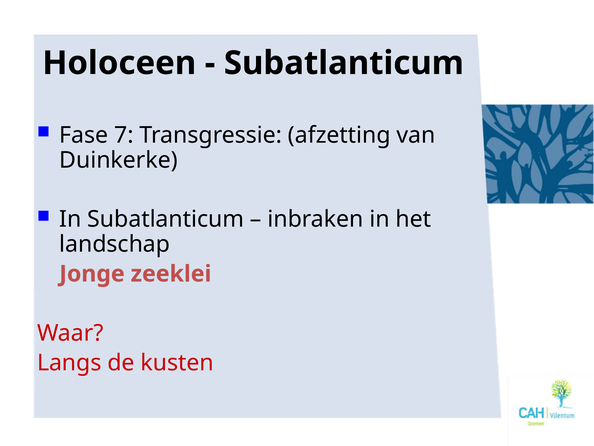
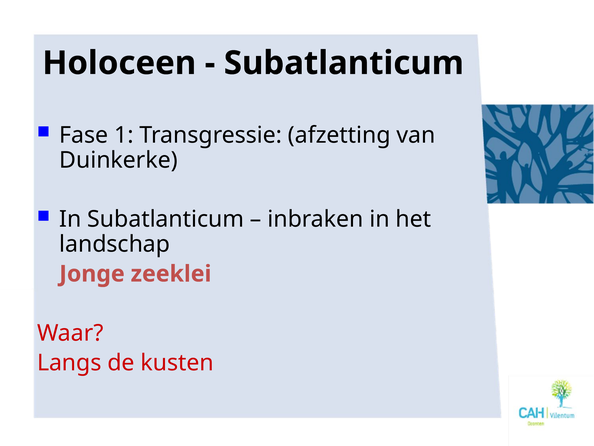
7: 7 -> 1
